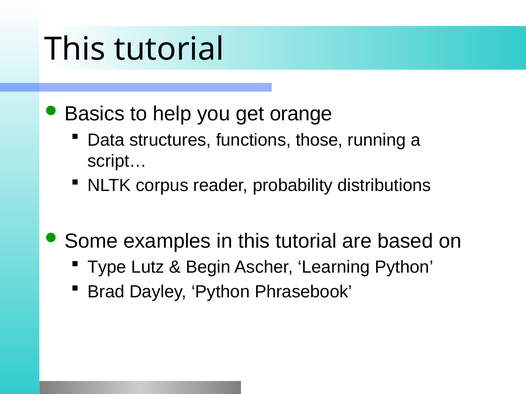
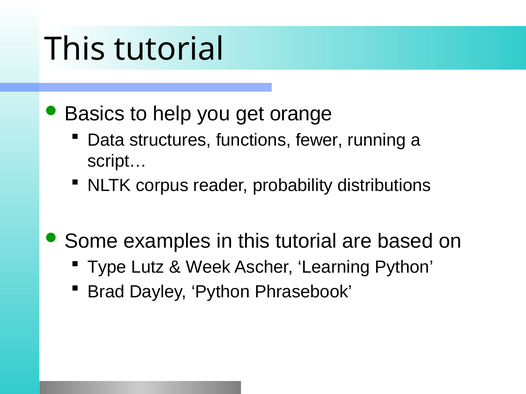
those: those -> fewer
Begin: Begin -> Week
